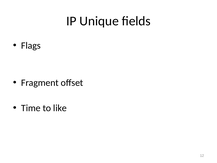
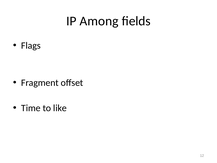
Unique: Unique -> Among
